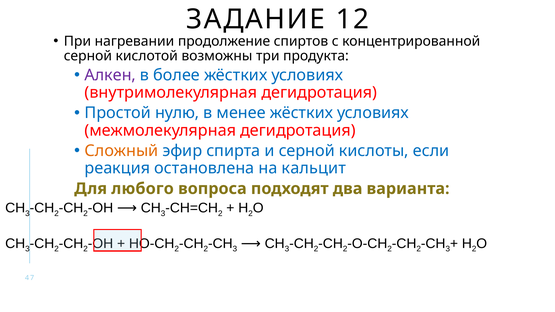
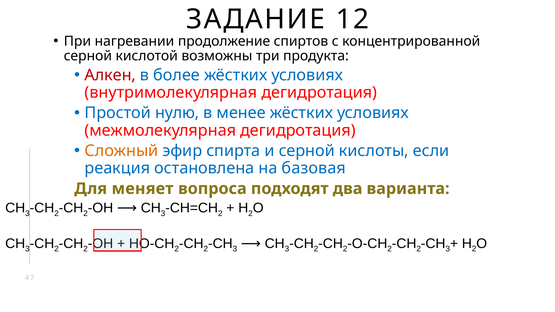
Алкен colour: purple -> red
кальцит: кальцит -> базовая
любого: любого -> меняет
